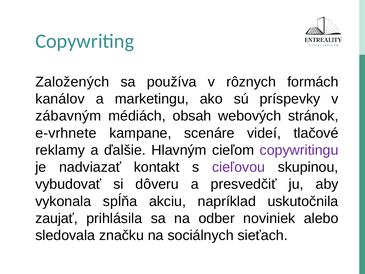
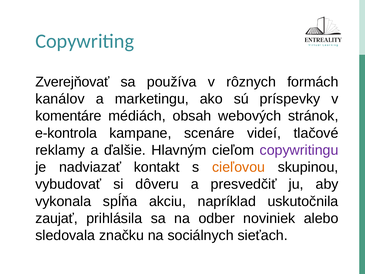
Založených: Založených -> Zverejňovať
zábavným: zábavným -> komentáre
e-vrhnete: e-vrhnete -> e-kontrola
cieľovou colour: purple -> orange
